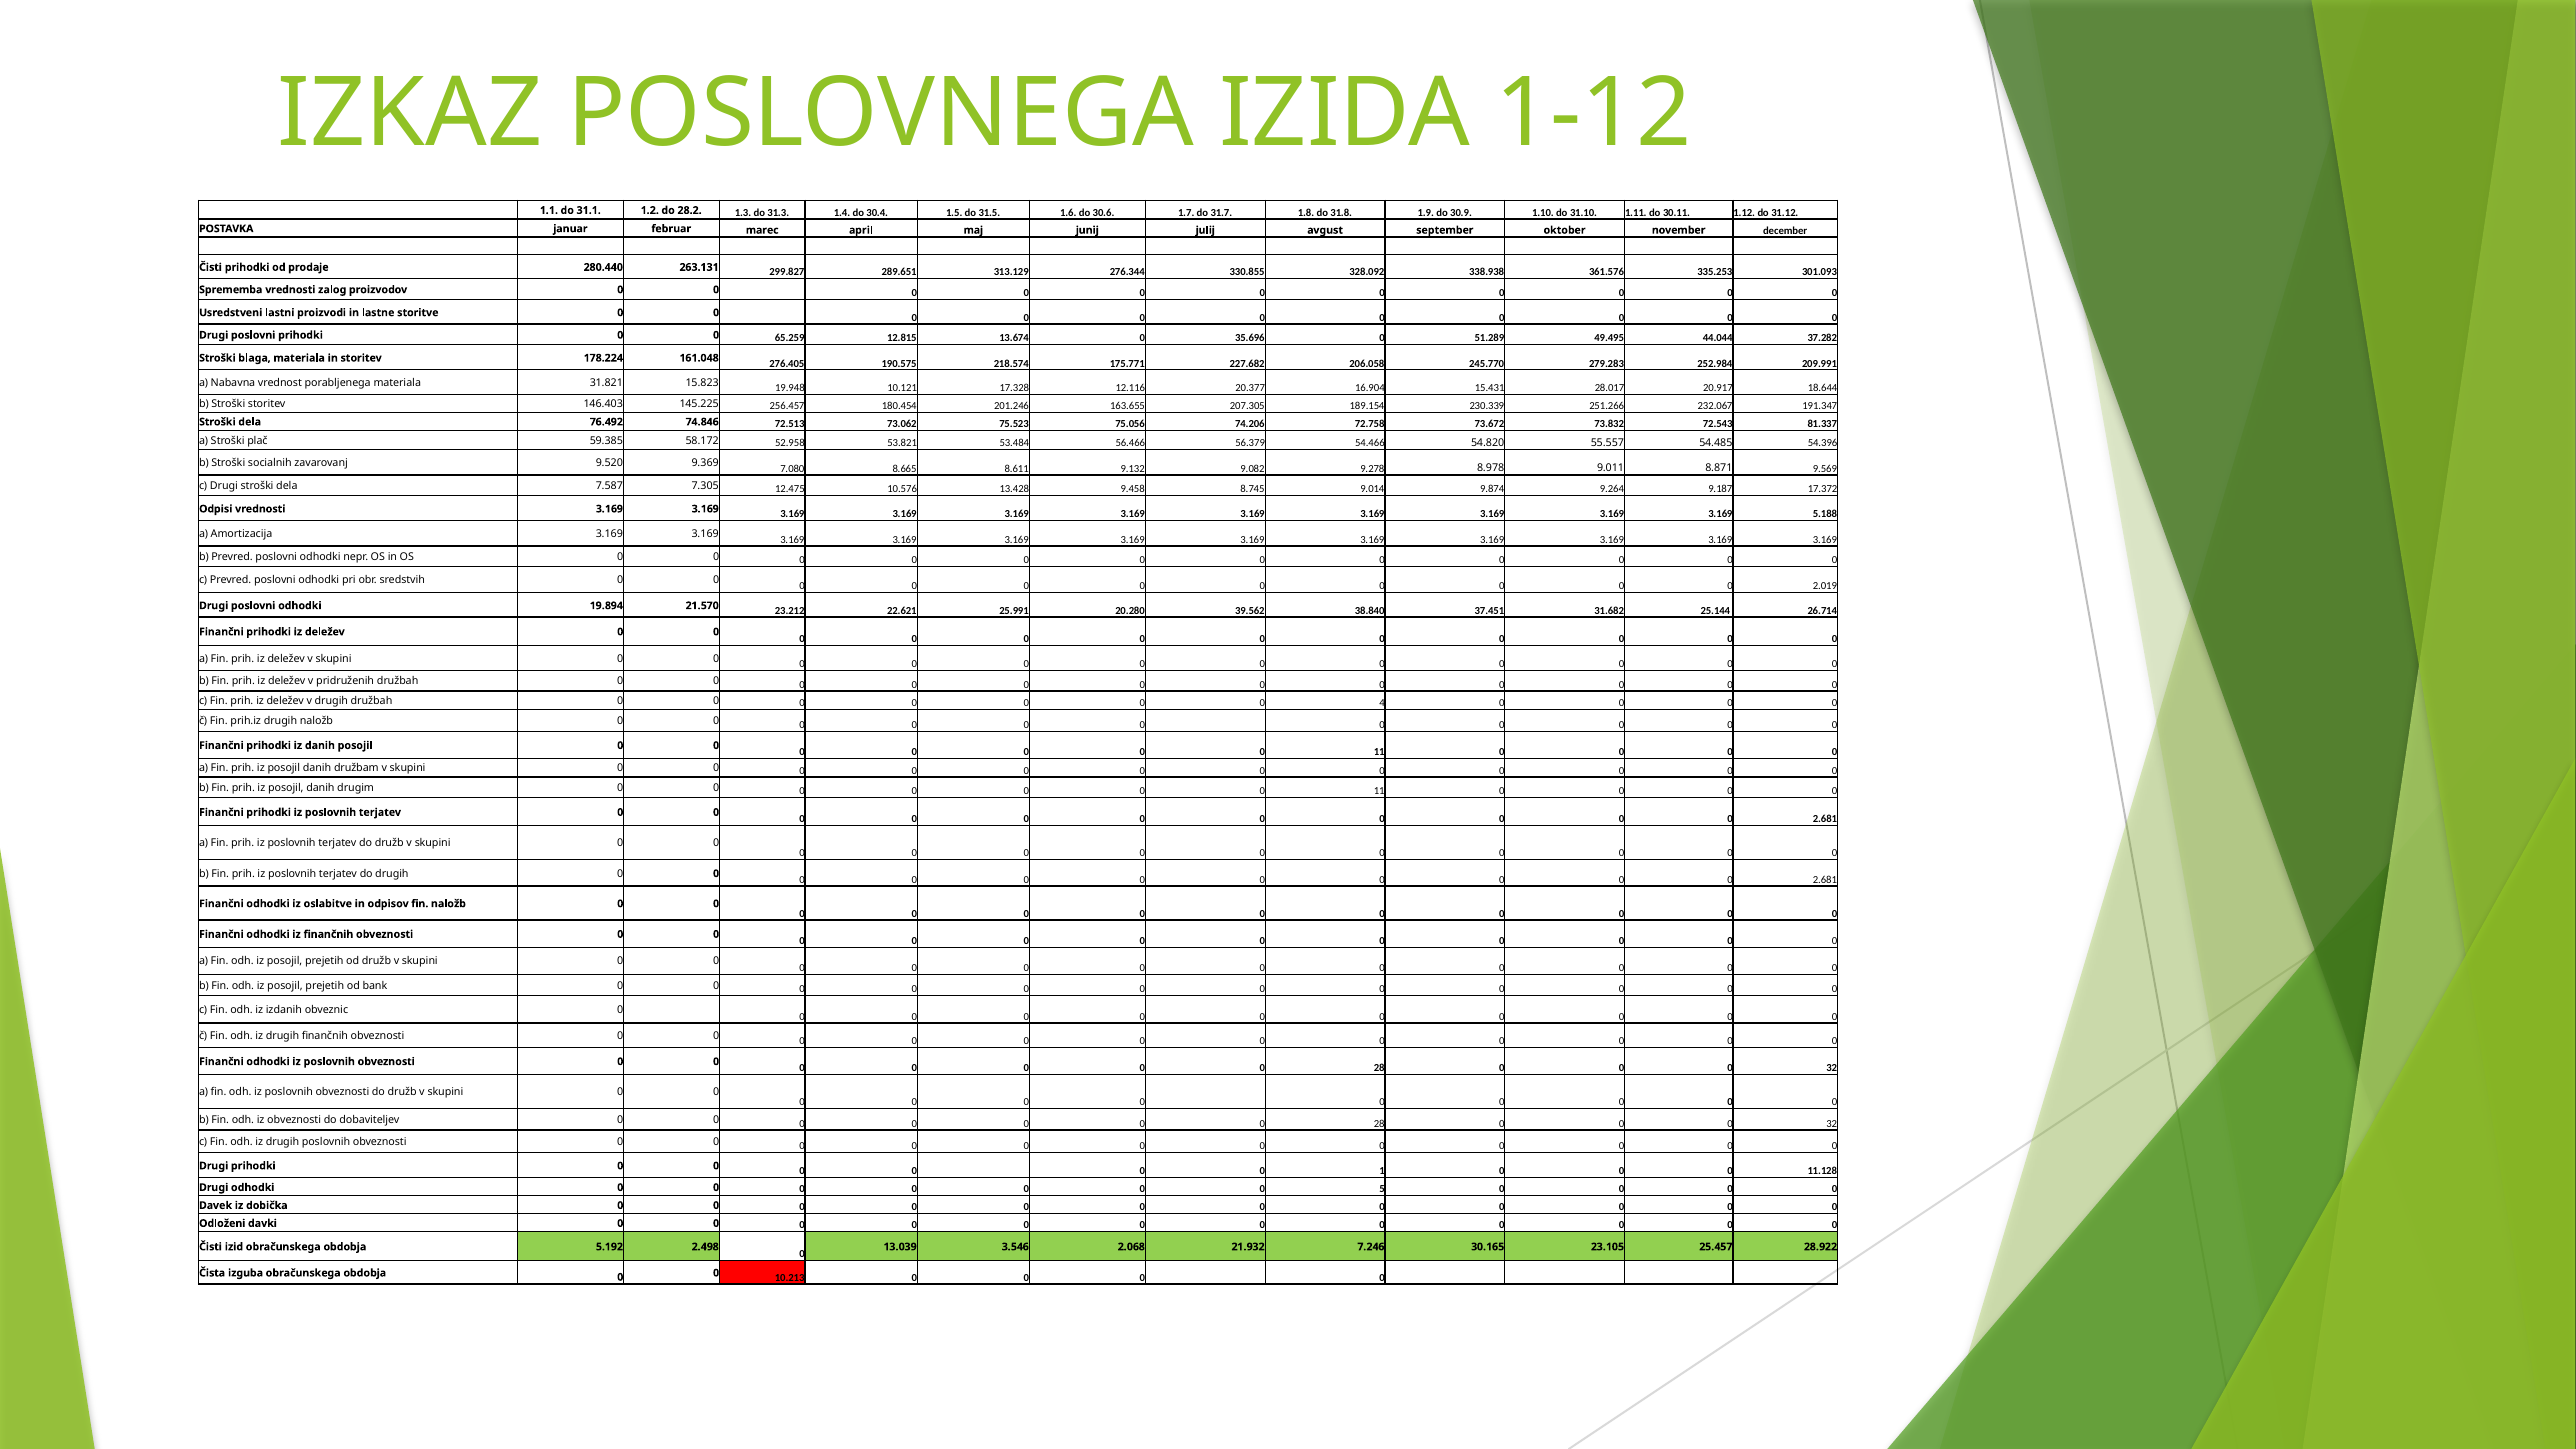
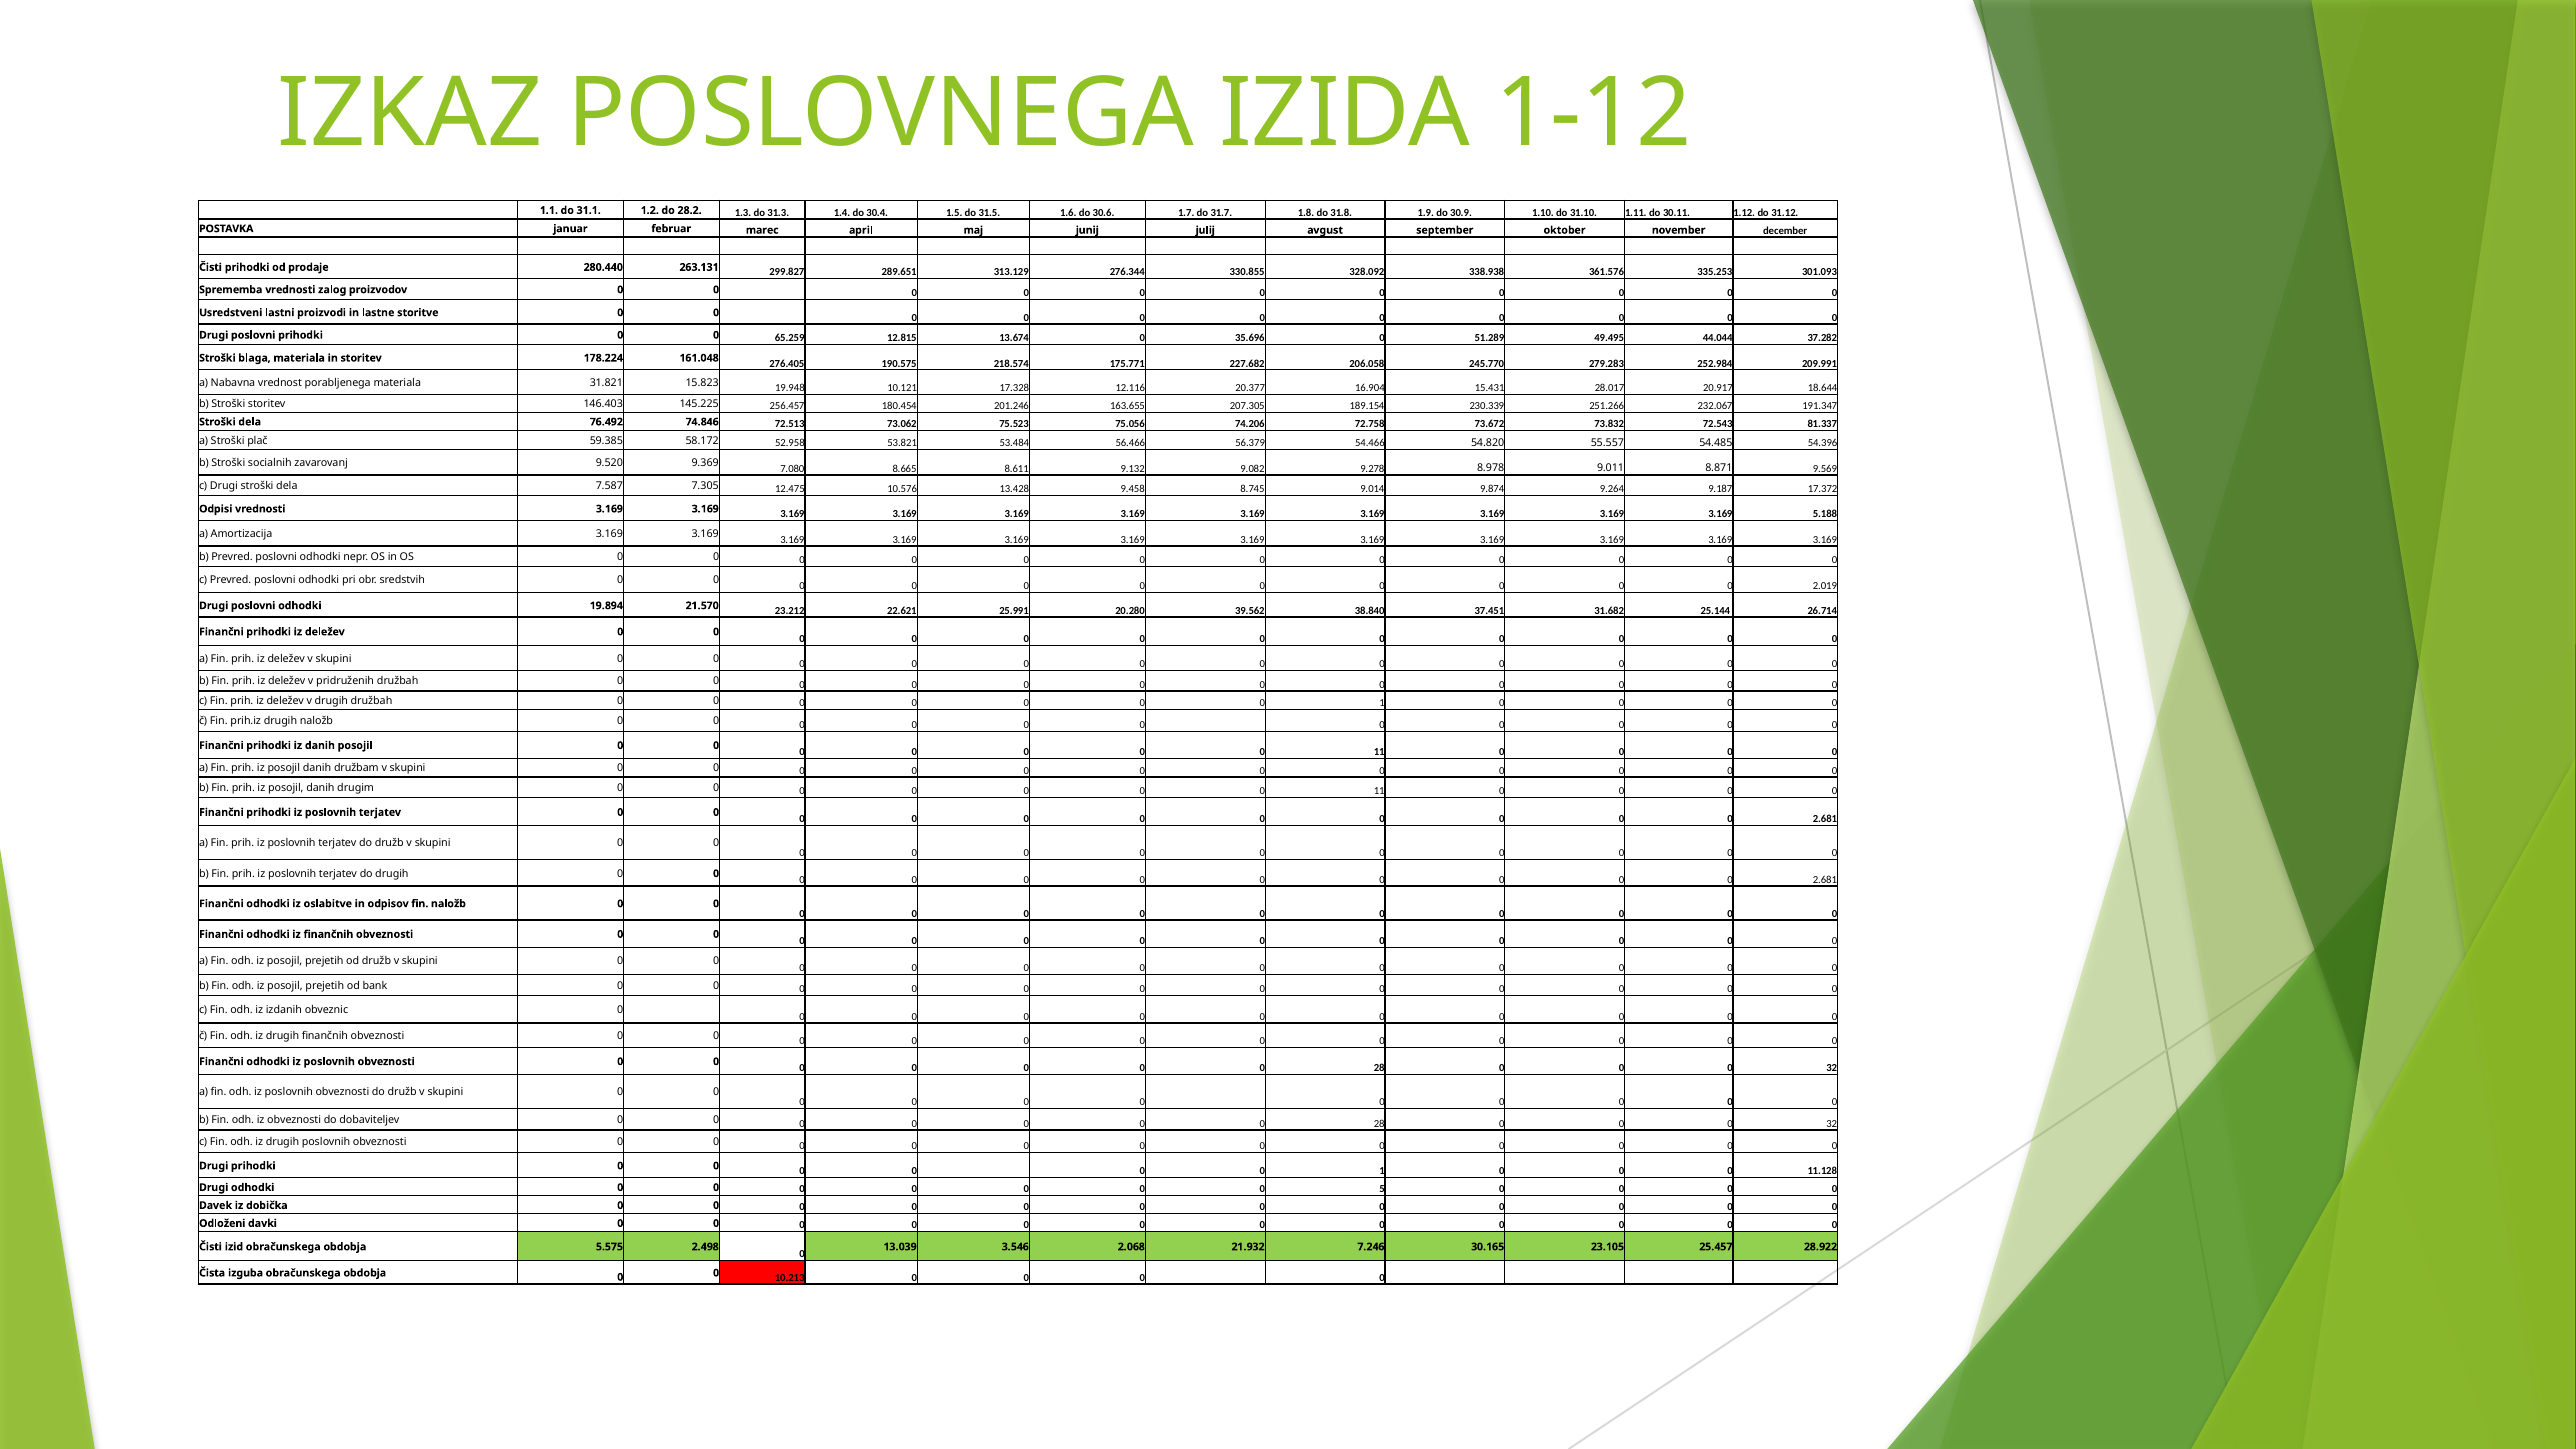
4 at (1382, 703): 4 -> 1
5.192: 5.192 -> 5.575
